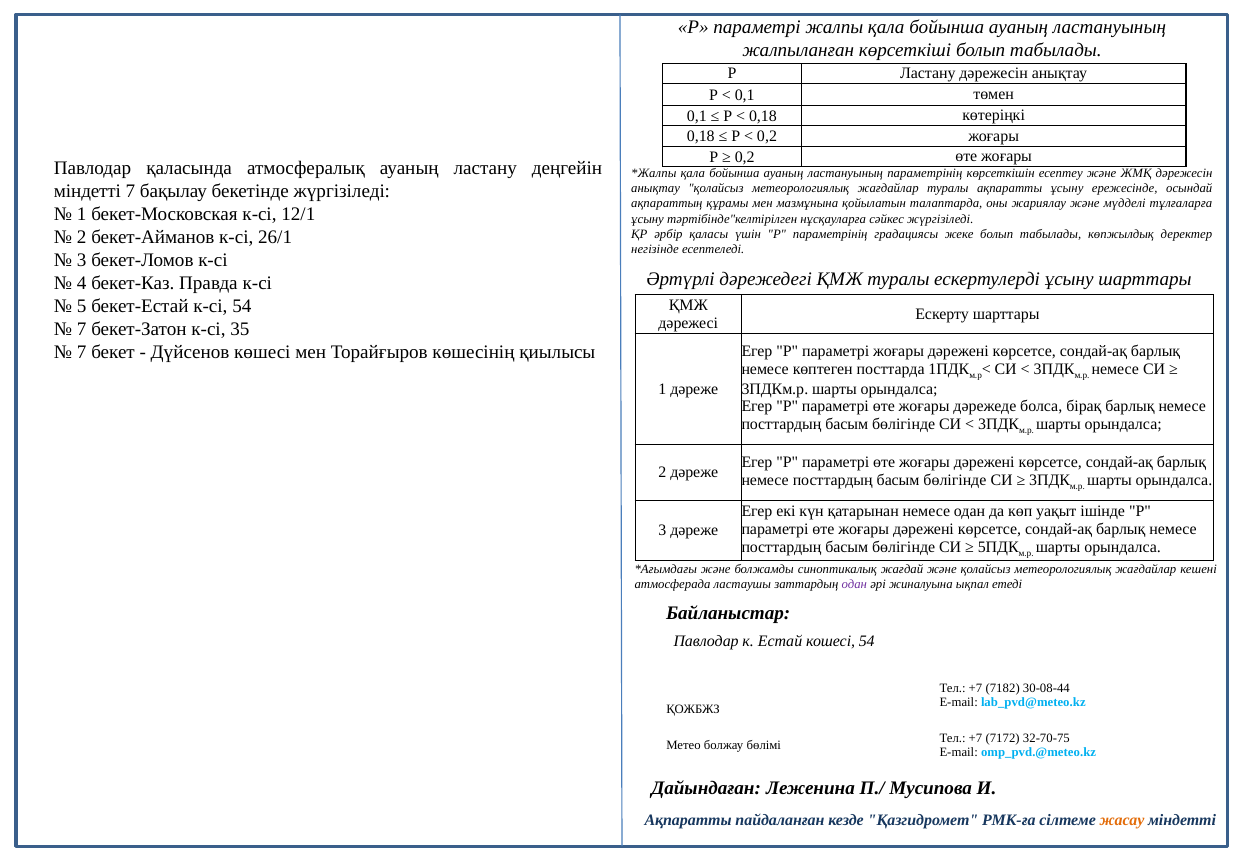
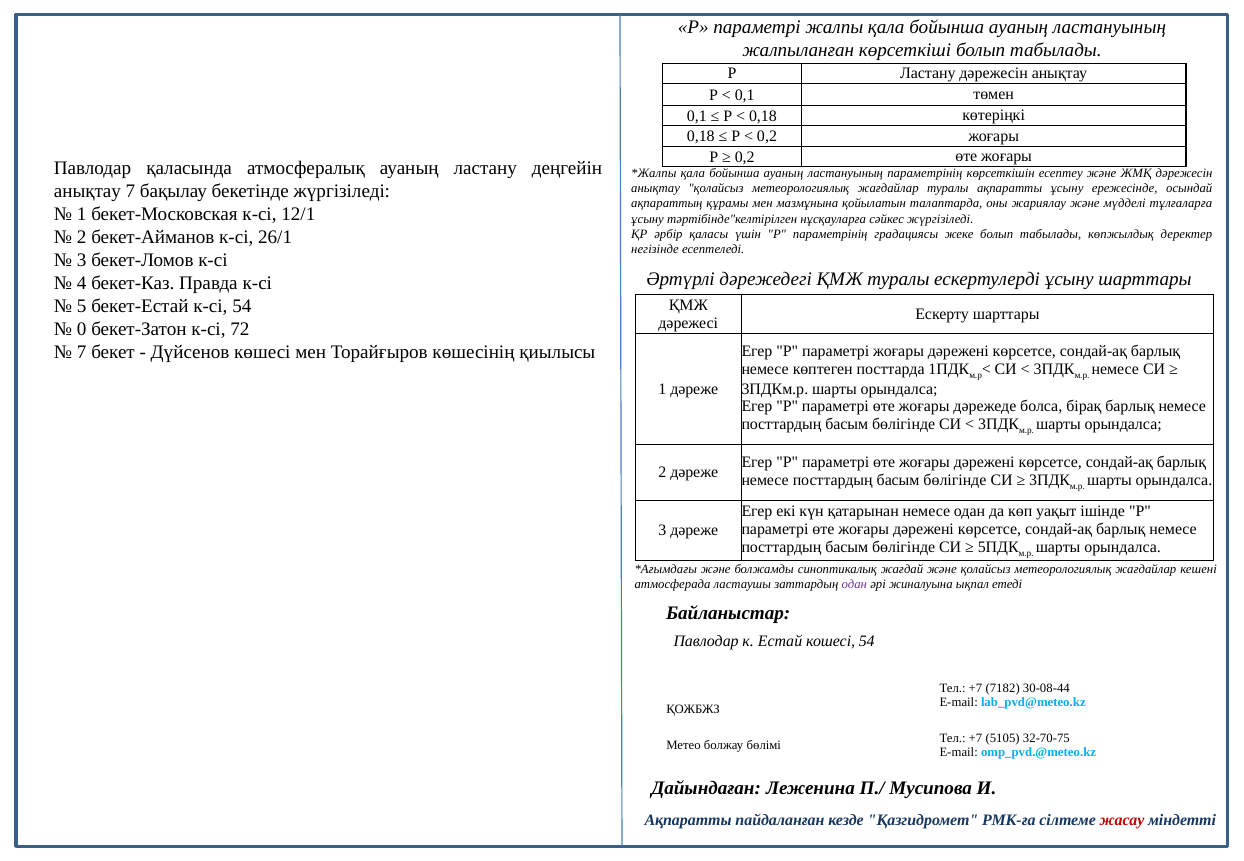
міндетті at (87, 192): міндетті -> анықтау
7 at (82, 329): 7 -> 0
35: 35 -> 72
7172: 7172 -> 5105
жасау colour: orange -> red
